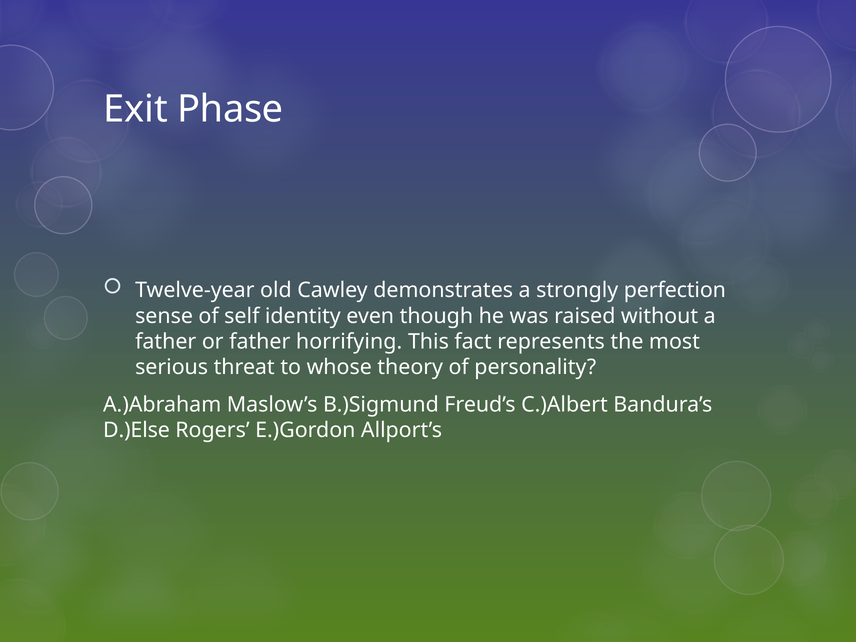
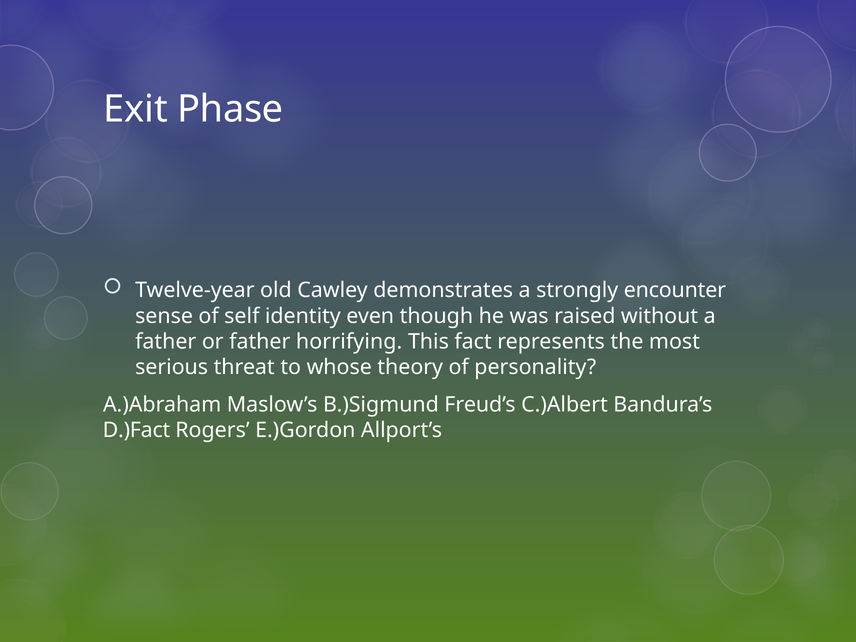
perfection: perfection -> encounter
D.)Else: D.)Else -> D.)Fact
